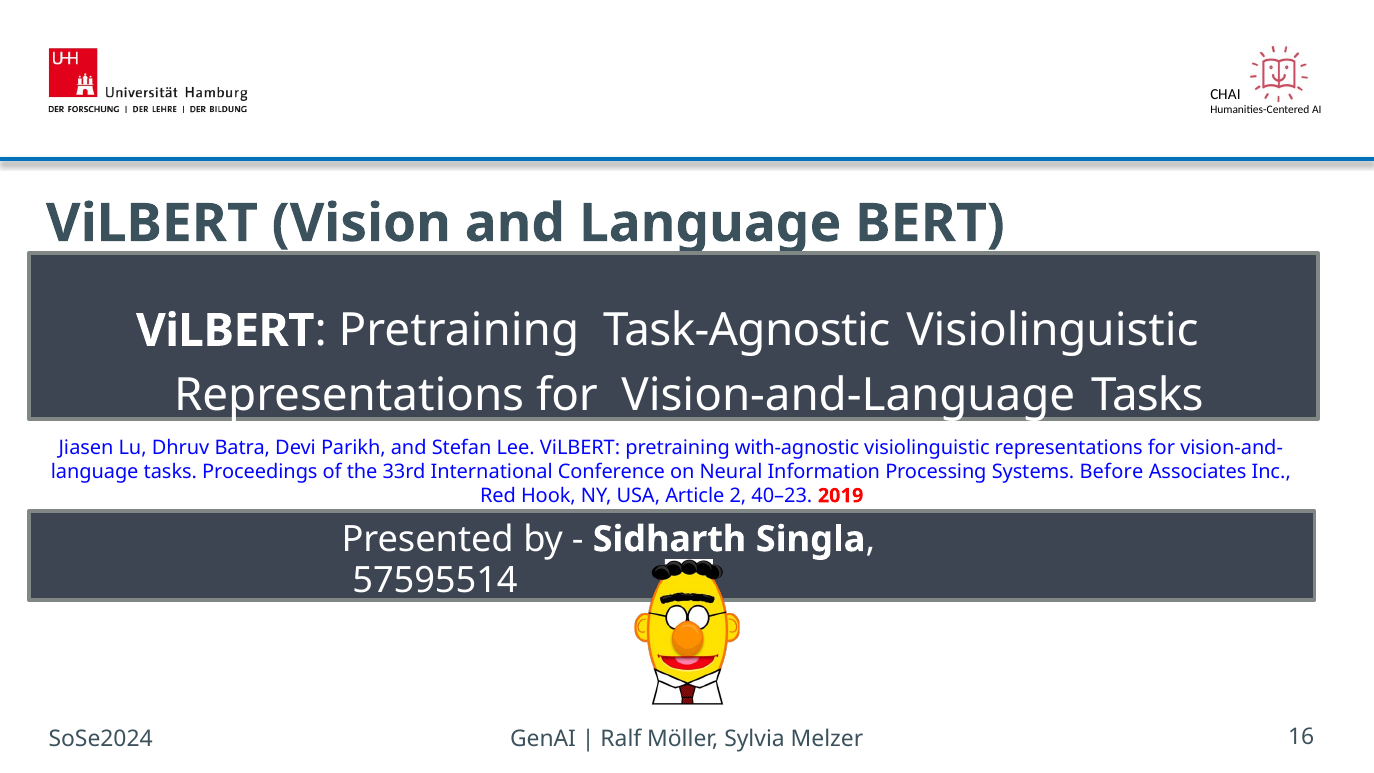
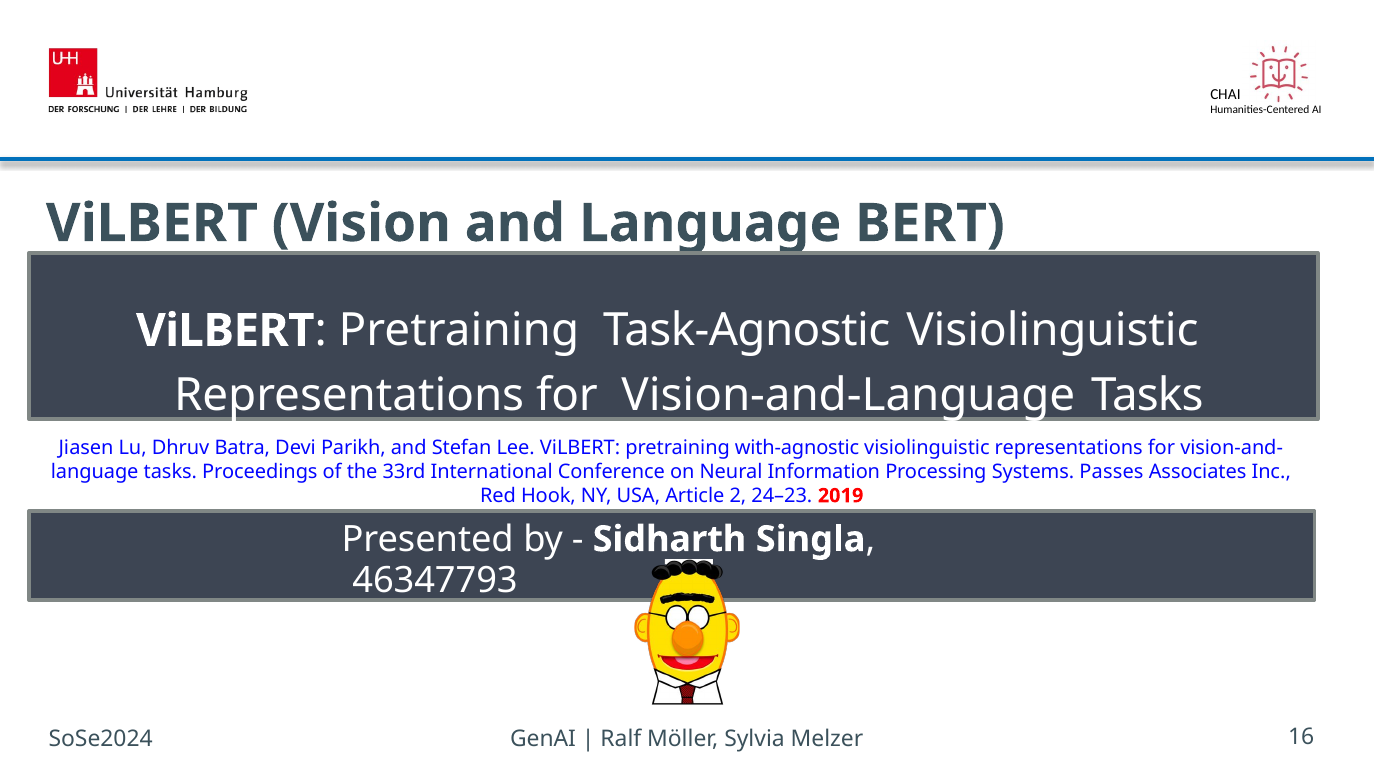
Before: Before -> Passes
40–23: 40–23 -> 24–23
57595514: 57595514 -> 46347793
